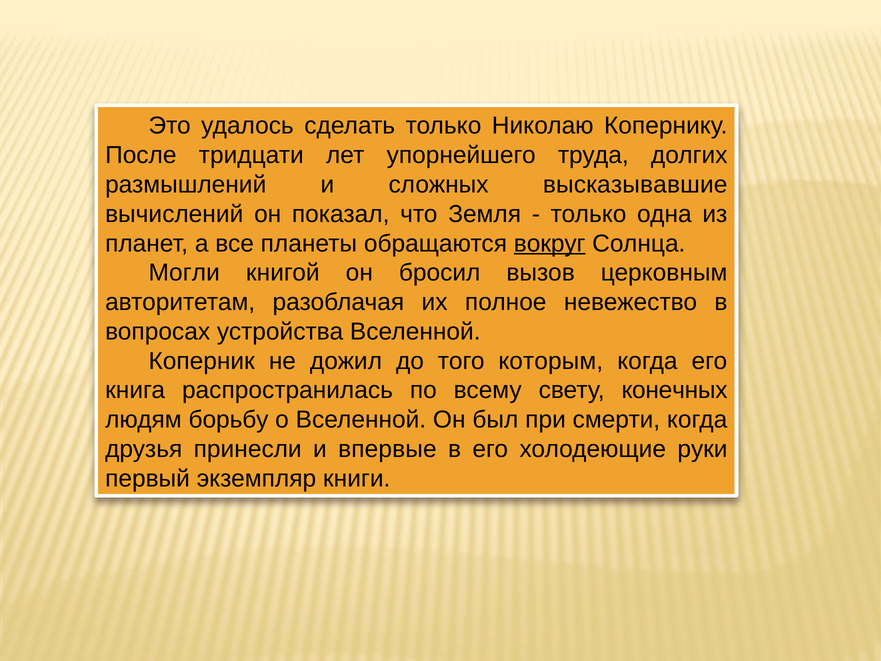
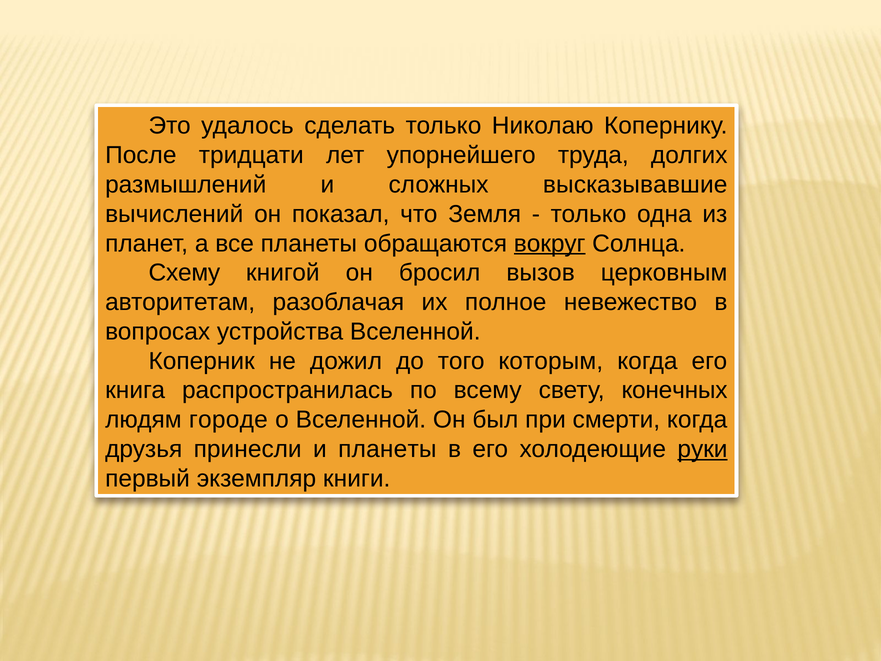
Могли: Могли -> Схему
борьбу: борьбу -> городе
и впервые: впервые -> планеты
руки underline: none -> present
